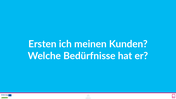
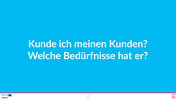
Ersten: Ersten -> Kunde
